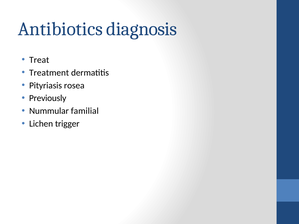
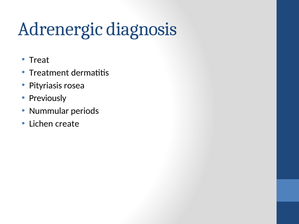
Antibiotics: Antibiotics -> Adrenergic
familial: familial -> periods
trigger: trigger -> create
